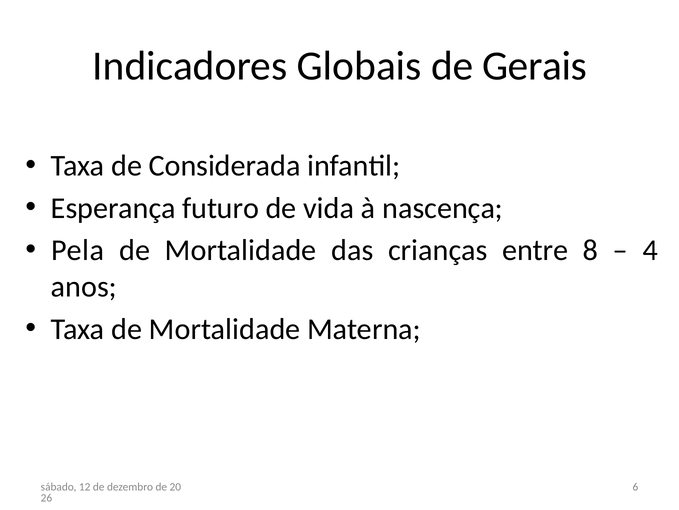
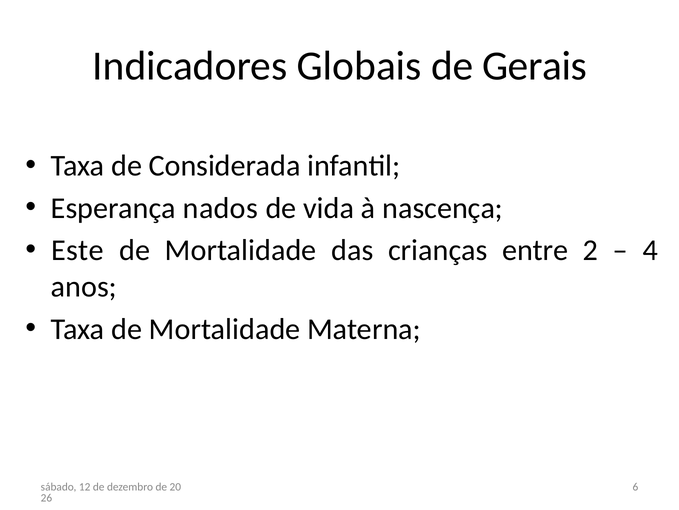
futuro: futuro -> nados
Pela: Pela -> Este
8: 8 -> 2
